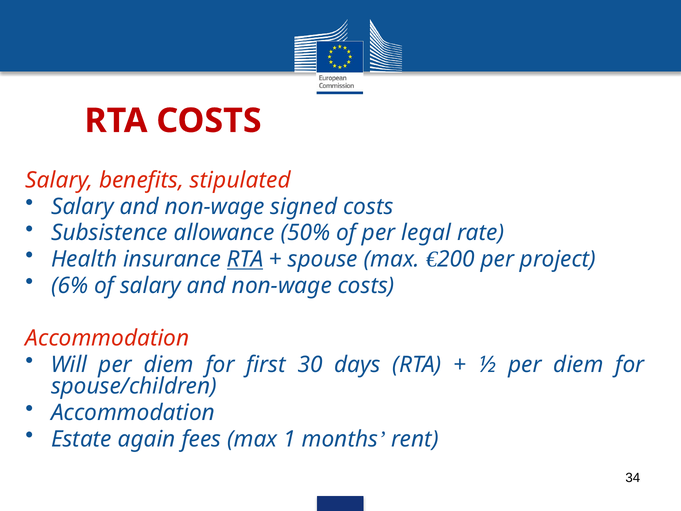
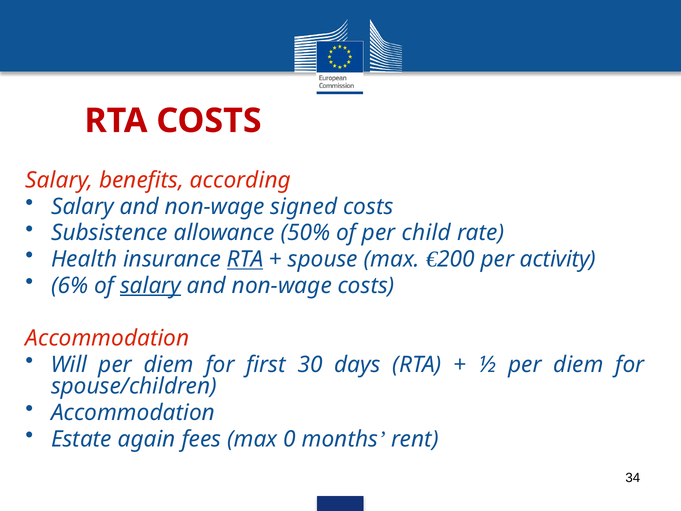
stipulated: stipulated -> according
legal: legal -> child
project: project -> activity
salary at (151, 285) underline: none -> present
1: 1 -> 0
